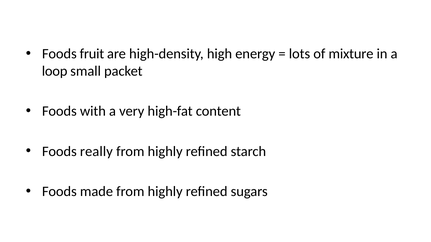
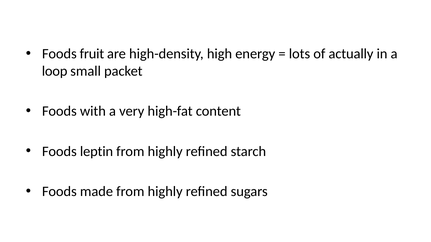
mixture: mixture -> actually
really: really -> leptin
